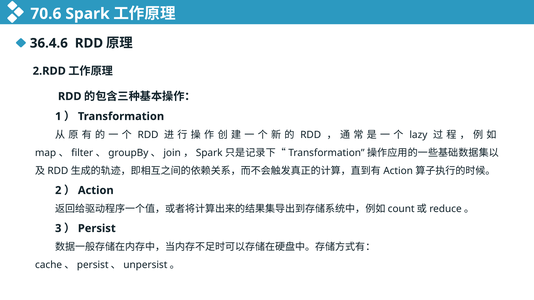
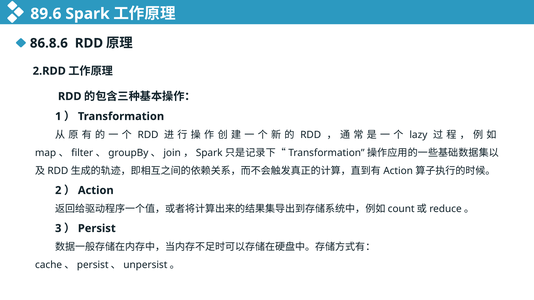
70.6: 70.6 -> 89.6
36.4.6: 36.4.6 -> 86.8.6
